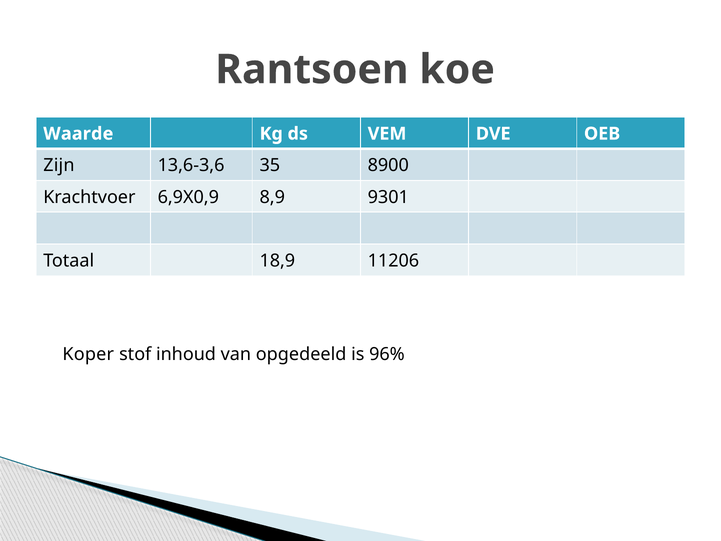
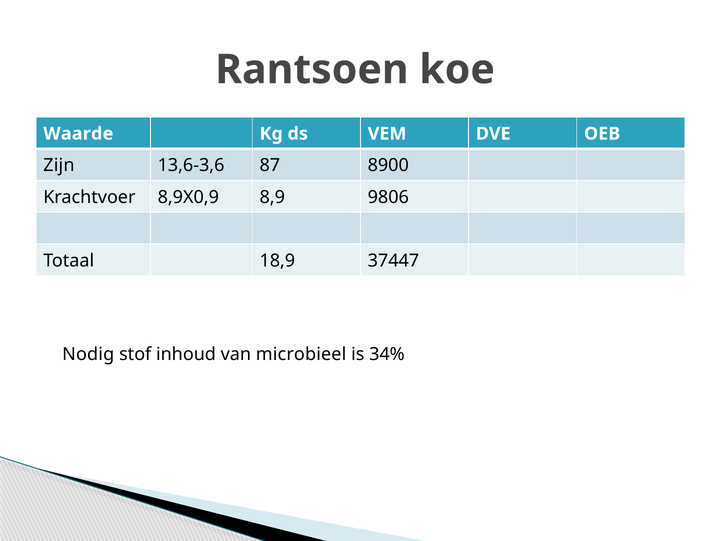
35: 35 -> 87
6,9X0,9: 6,9X0,9 -> 8,9X0,9
9301: 9301 -> 9806
11206: 11206 -> 37447
Koper: Koper -> Nodig
opgedeeld: opgedeeld -> microbieel
96%: 96% -> 34%
